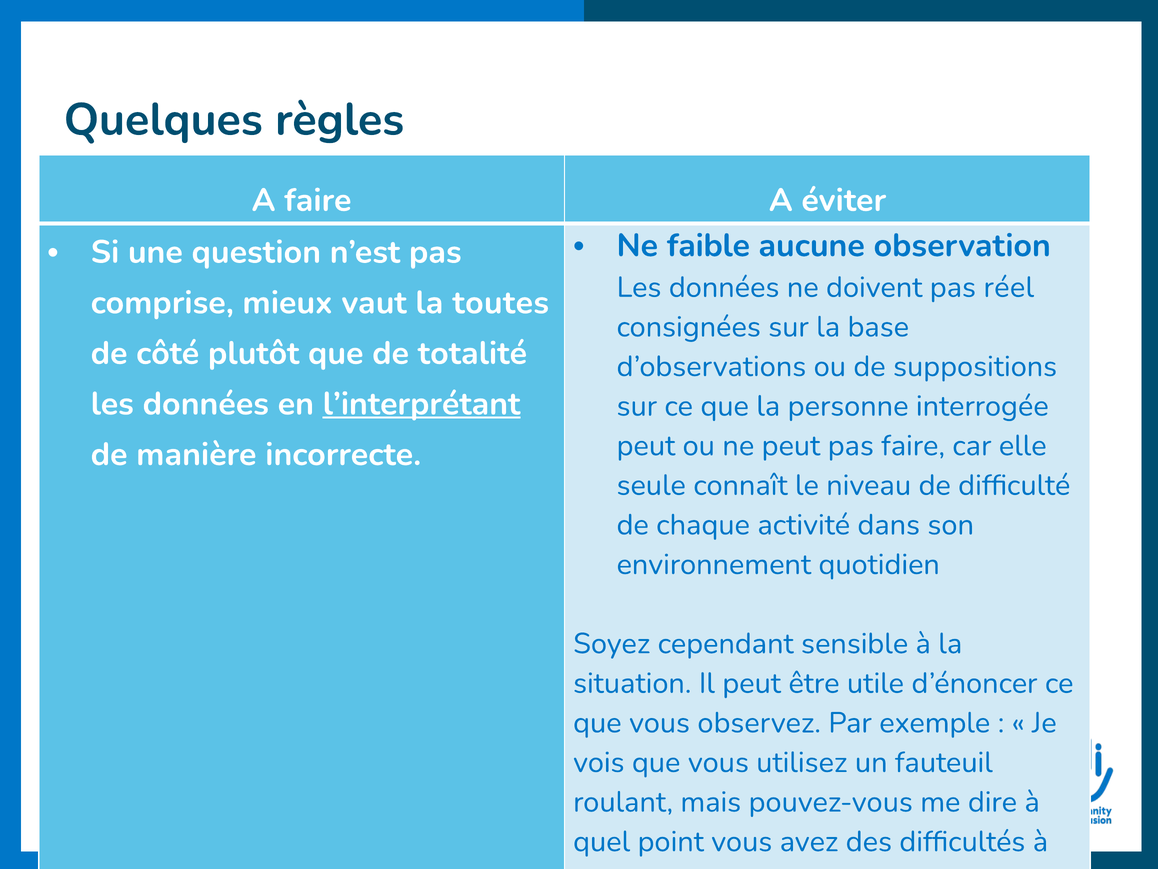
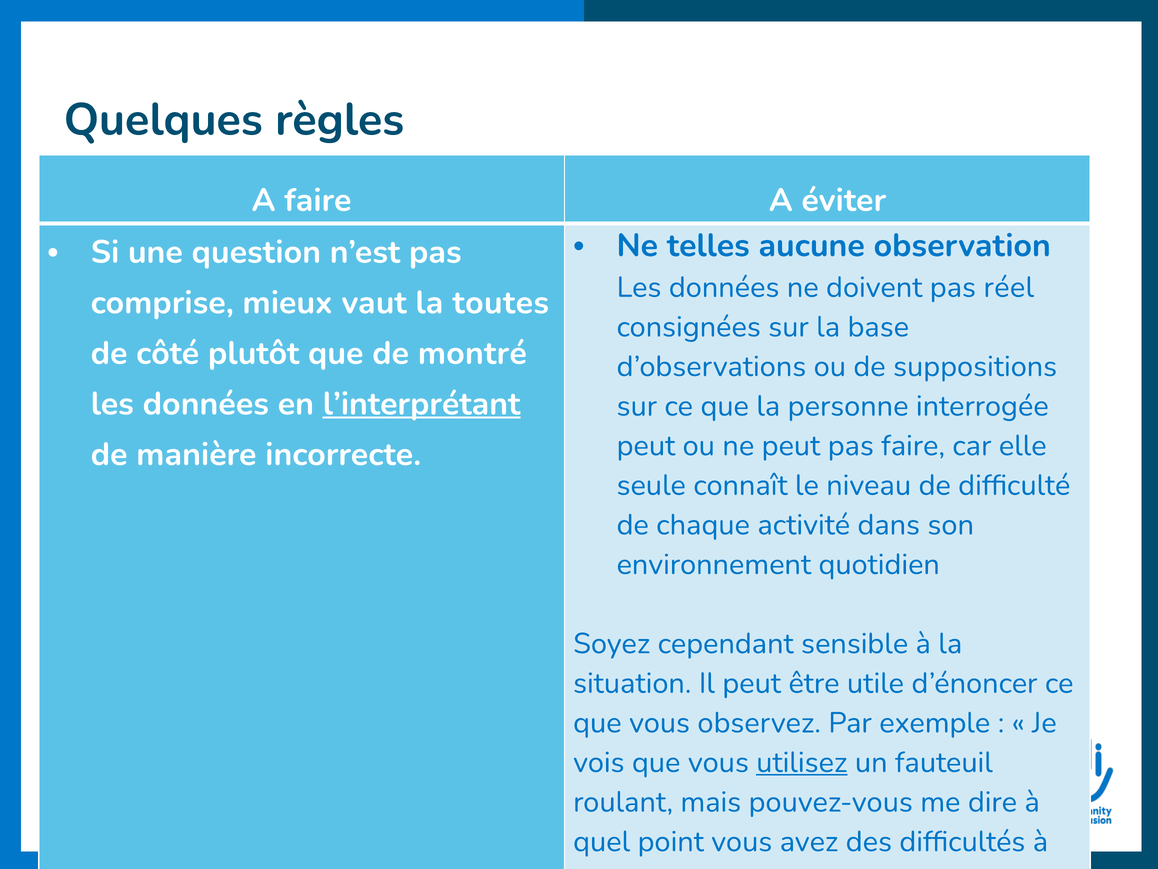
faible: faible -> telles
totalité: totalité -> montré
utilisez underline: none -> present
